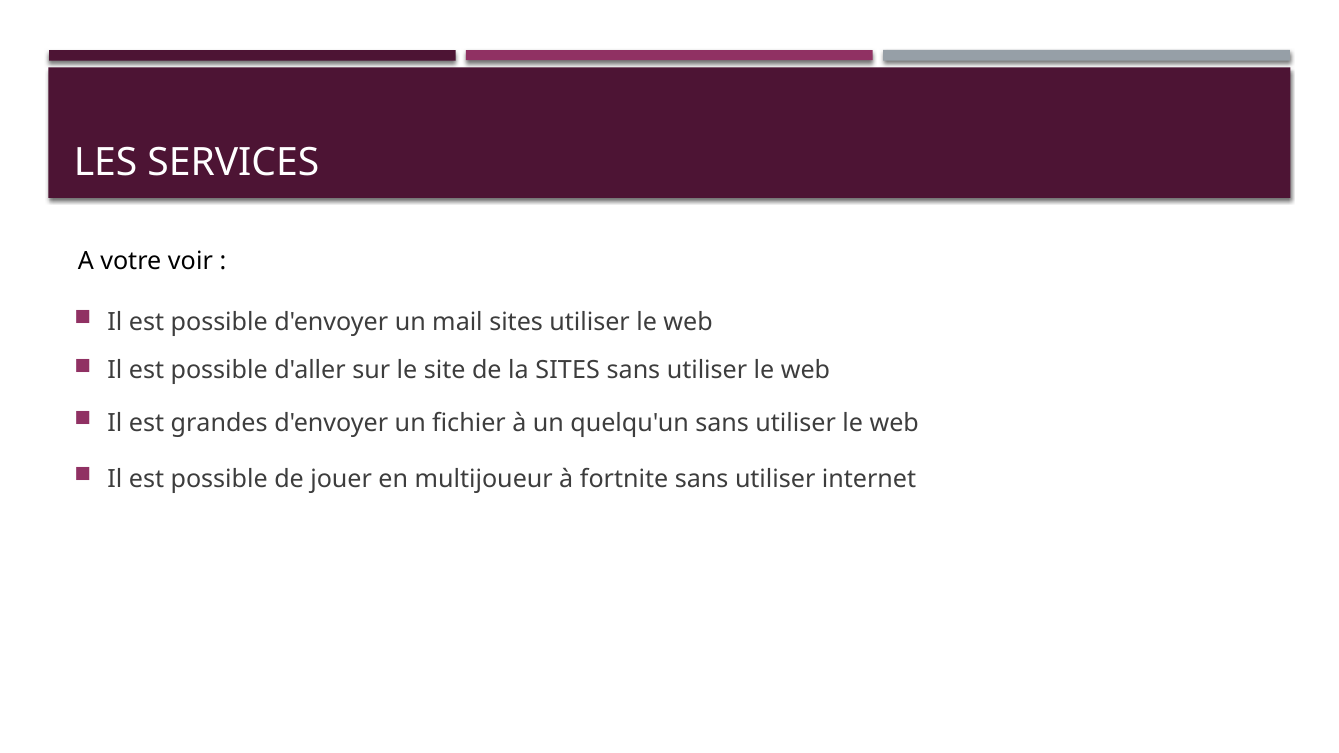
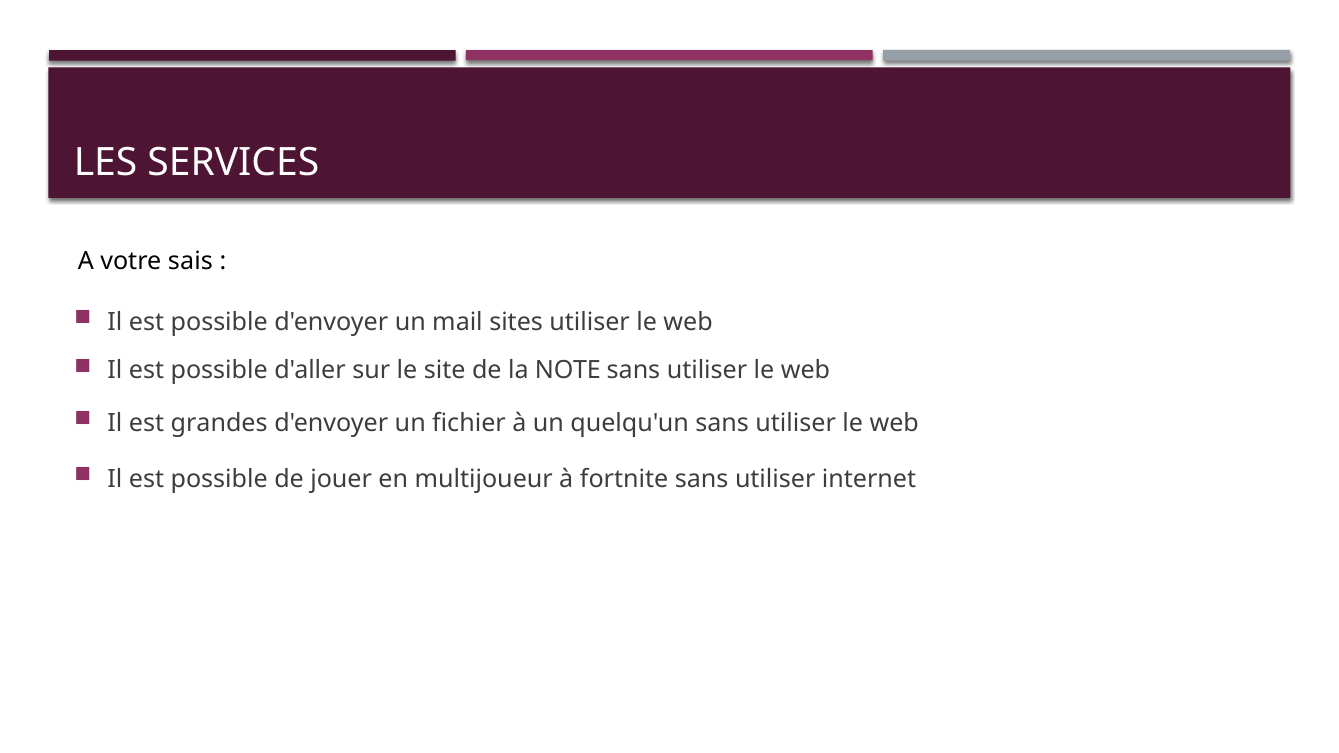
voir: voir -> sais
la SITES: SITES -> NOTE
